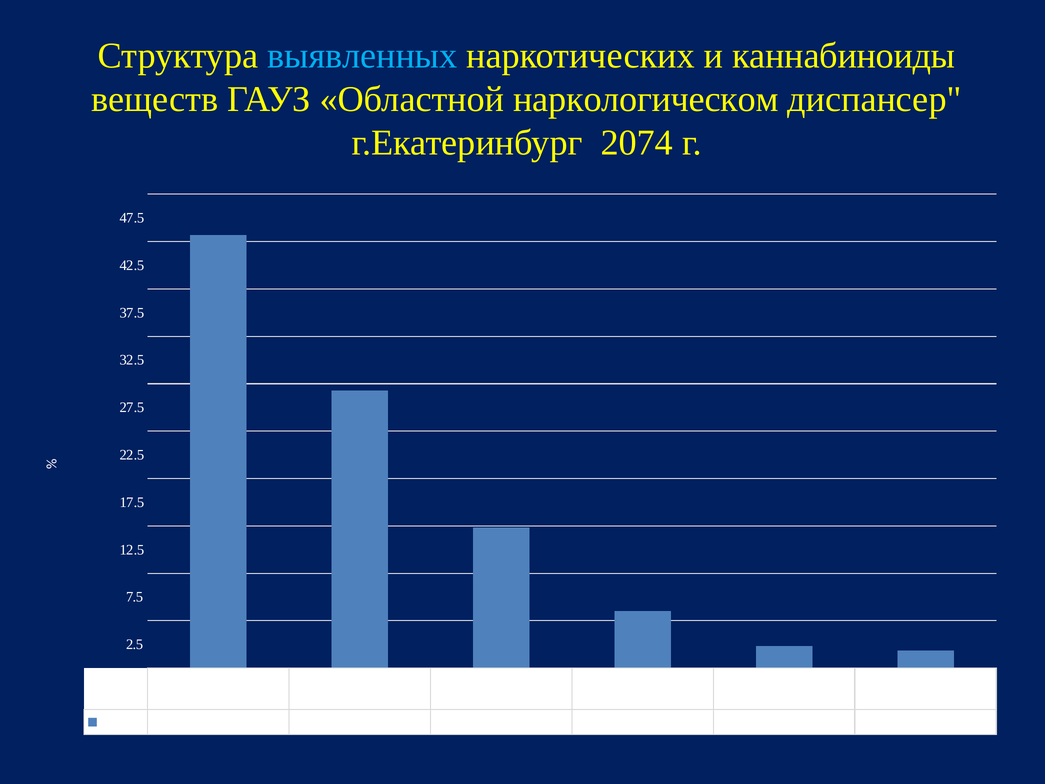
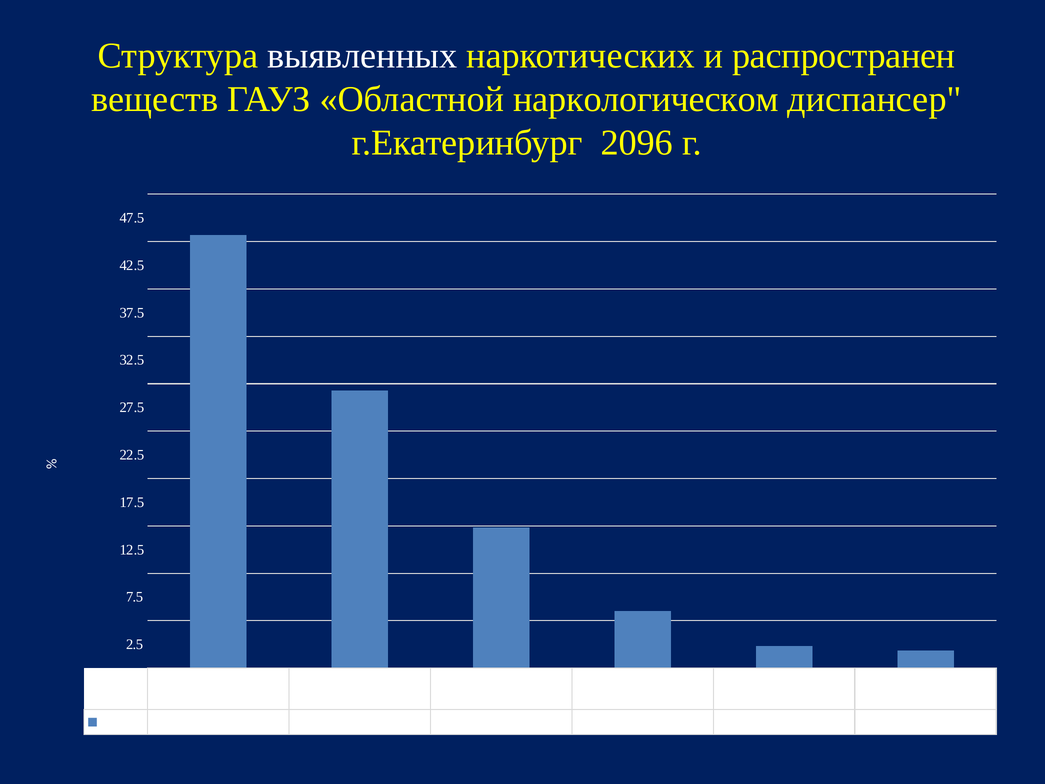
выявленных colour: light blue -> white
и каннабиноиды: каннабиноиды -> распространен
2074: 2074 -> 2096
